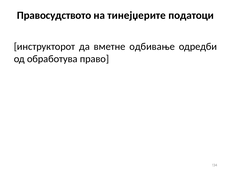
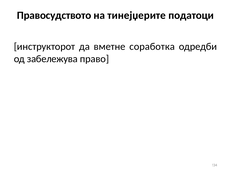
одбивање: одбивање -> соработка
обработува: обработува -> забележува
